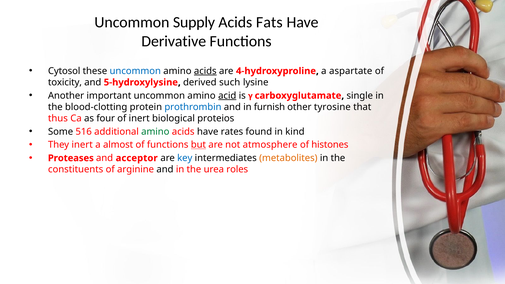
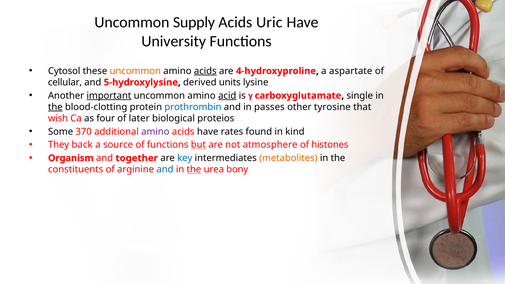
Fats: Fats -> Uric
Derivative: Derivative -> University
uncommon at (135, 71) colour: blue -> orange
toxicity: toxicity -> cellular
such: such -> units
important underline: none -> present
the at (55, 107) underline: none -> present
furnish: furnish -> passes
thus: thus -> wish
of inert: inert -> later
516: 516 -> 370
amino at (155, 132) colour: green -> purple
They inert: inert -> back
almost: almost -> source
Proteases: Proteases -> Organism
acceptor: acceptor -> together
and at (165, 169) colour: black -> blue
the at (194, 169) underline: none -> present
roles: roles -> bony
